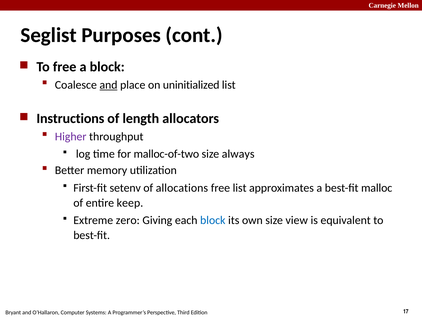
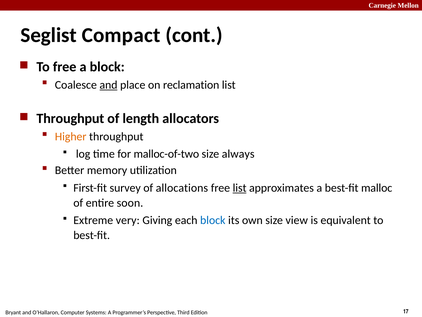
Purposes: Purposes -> Compact
uninitialized: uninitialized -> reclamation
Instructions at (70, 118): Instructions -> Throughput
Higher colour: purple -> orange
setenv: setenv -> survey
list at (240, 188) underline: none -> present
keep: keep -> soon
zero: zero -> very
